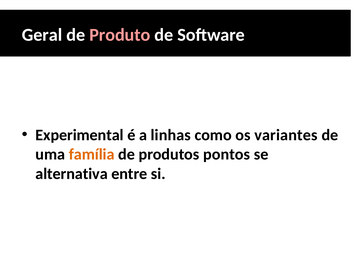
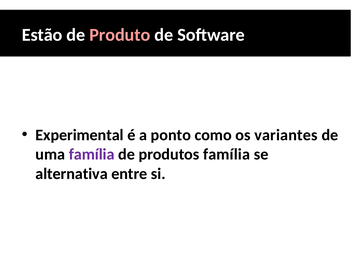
Geral: Geral -> Estão
linhas: linhas -> ponto
família at (92, 154) colour: orange -> purple
produtos pontos: pontos -> família
